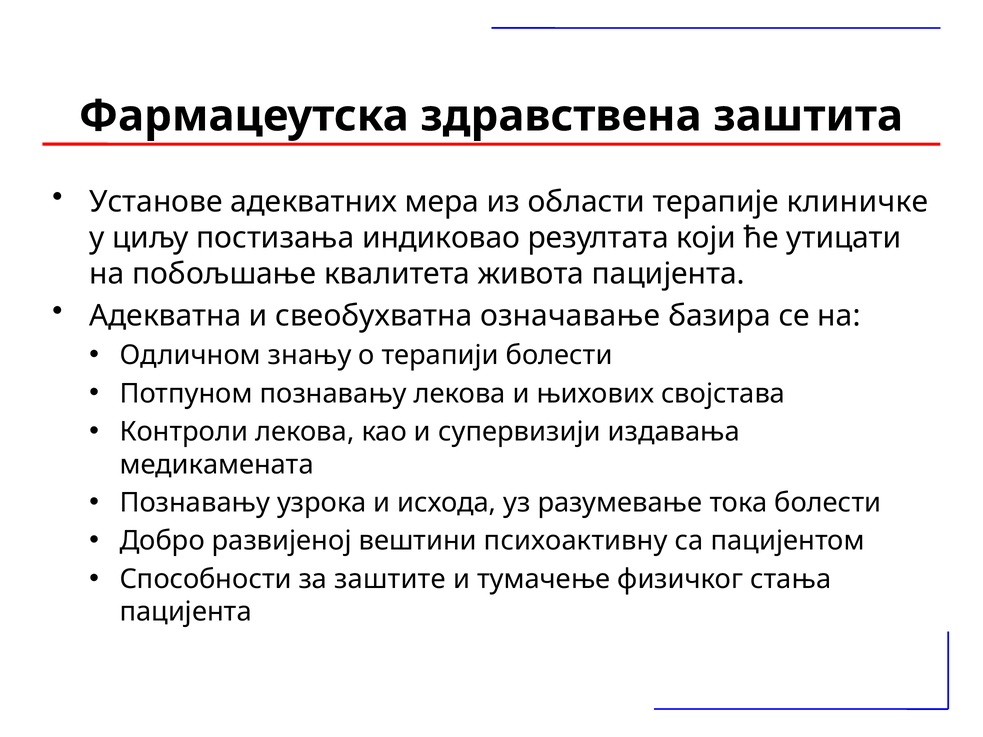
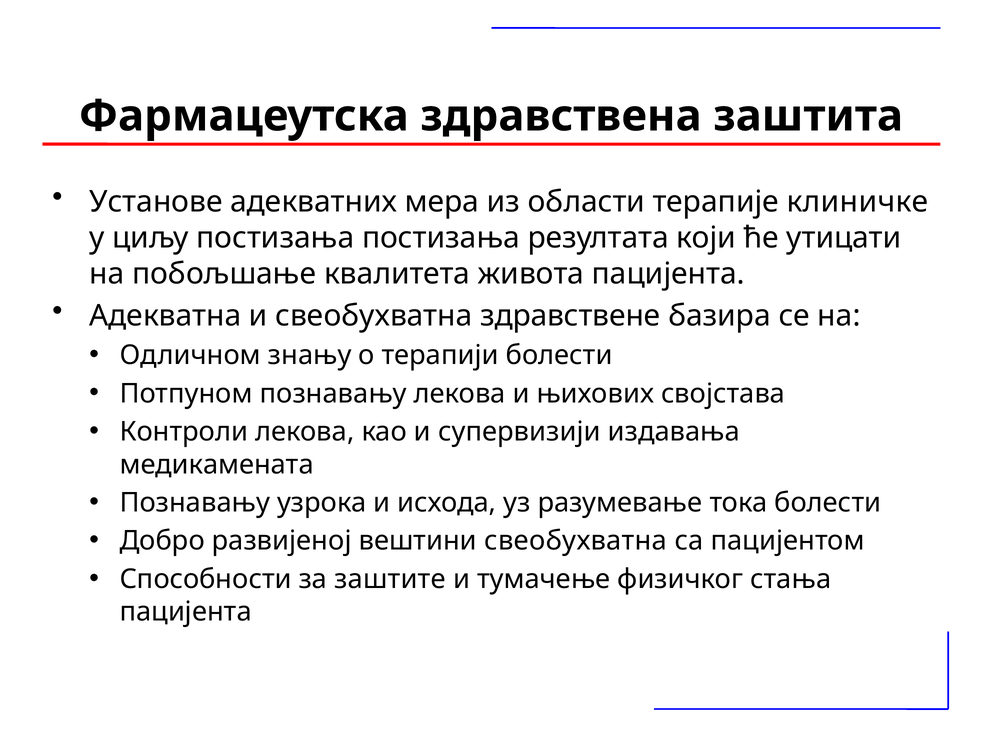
постизања индиковао: индиковао -> постизања
означавање: означавање -> здравствене
вештини психоактивну: психоактивну -> свеобухватна
